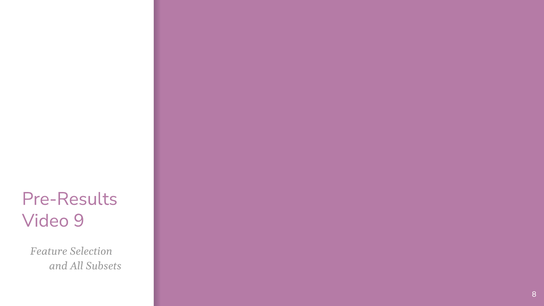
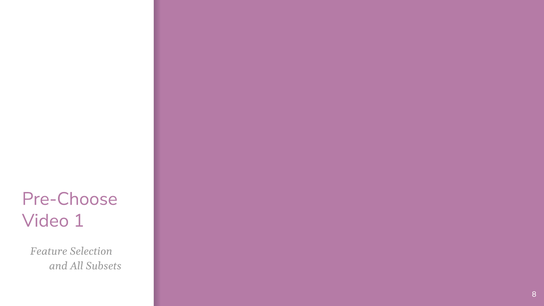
Pre-Results: Pre-Results -> Pre-Choose
9: 9 -> 1
